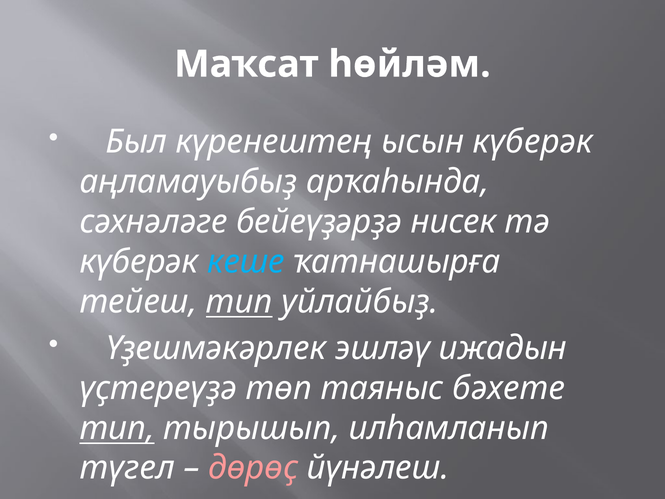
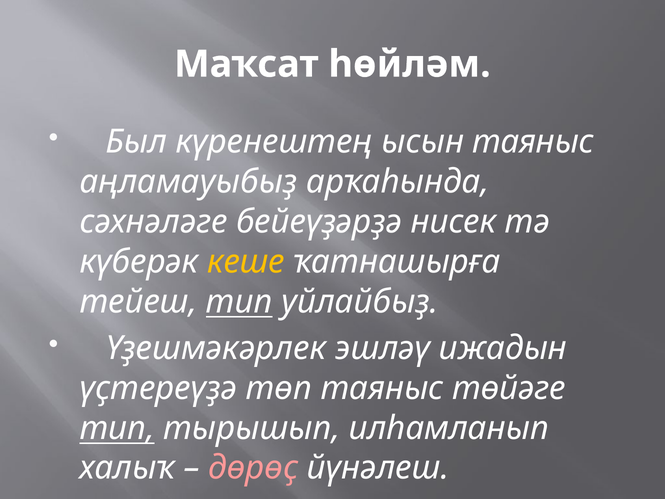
ысын күберәк: күберәк -> таяныс
кеше colour: light blue -> yellow
бәхете: бәхете -> төйәге
түгел: түгел -> халыҡ
